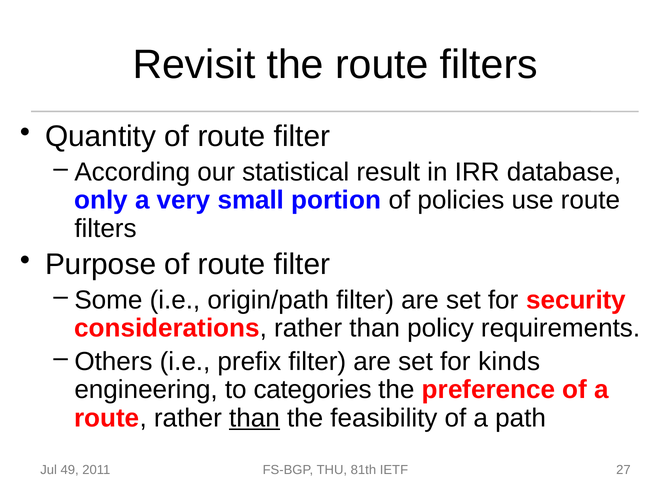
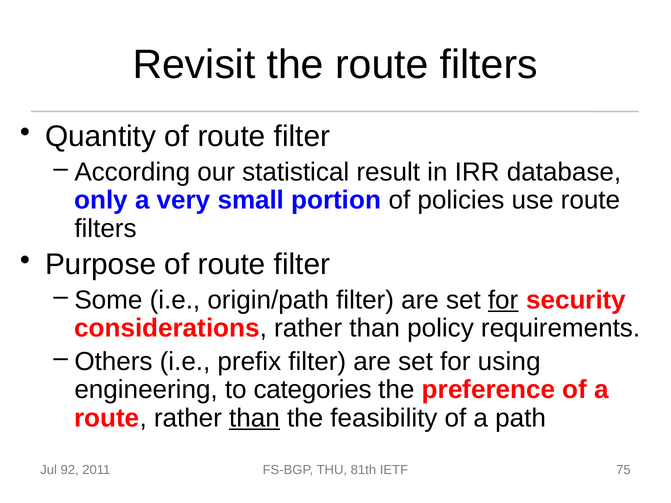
for at (503, 300) underline: none -> present
kinds: kinds -> using
49: 49 -> 92
27: 27 -> 75
